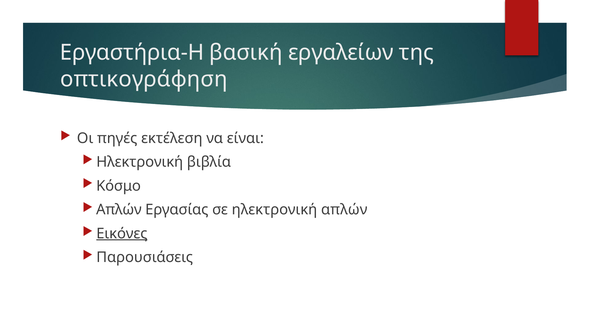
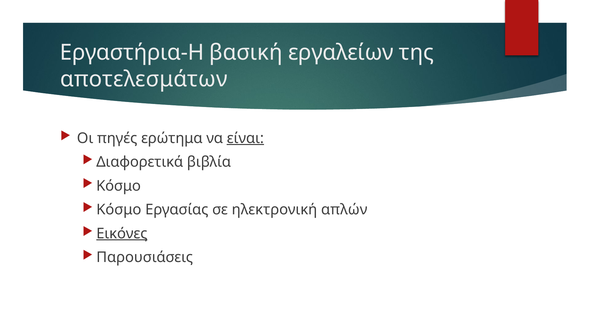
οπτικογράφηση: οπτικογράφηση -> αποτελεσμάτων
εκτέλεση: εκτέλεση -> ερώτημα
είναι underline: none -> present
Ηλεκτρονική at (140, 162): Ηλεκτρονική -> Διαφορετικά
Απλών at (119, 210): Απλών -> Κόσμο
